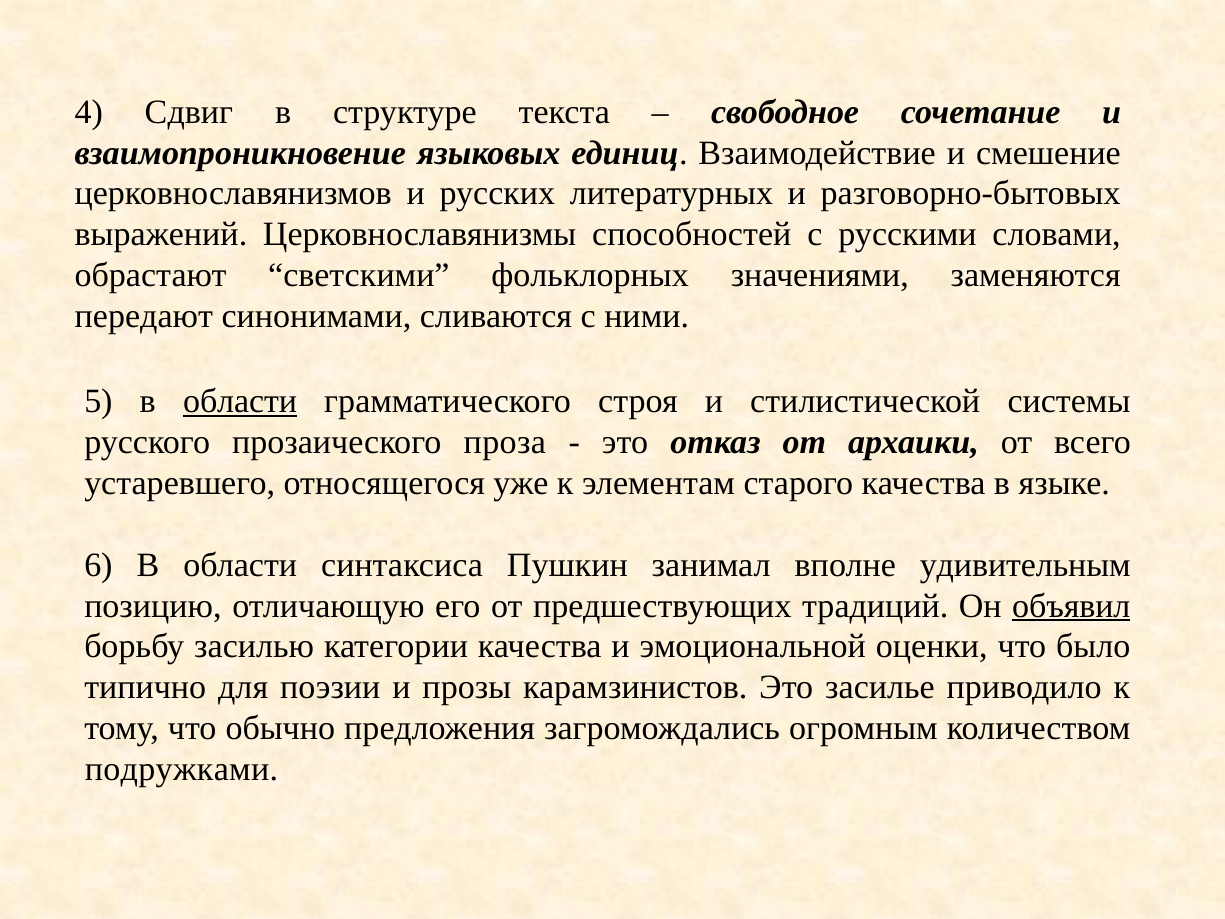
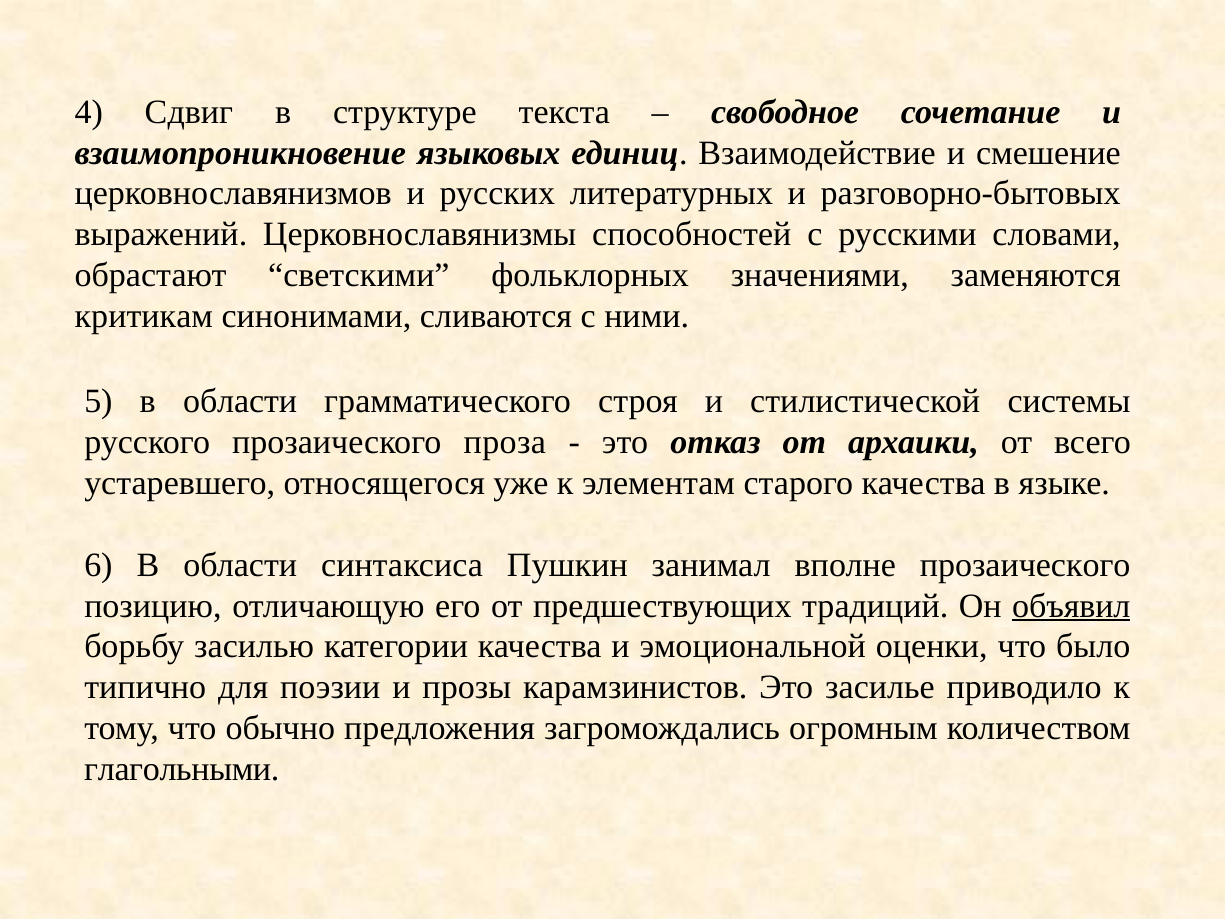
передают: передают -> критикам
области at (240, 401) underline: present -> none
вполне удивительным: удивительным -> прозаического
подружками: подружками -> глагольными
